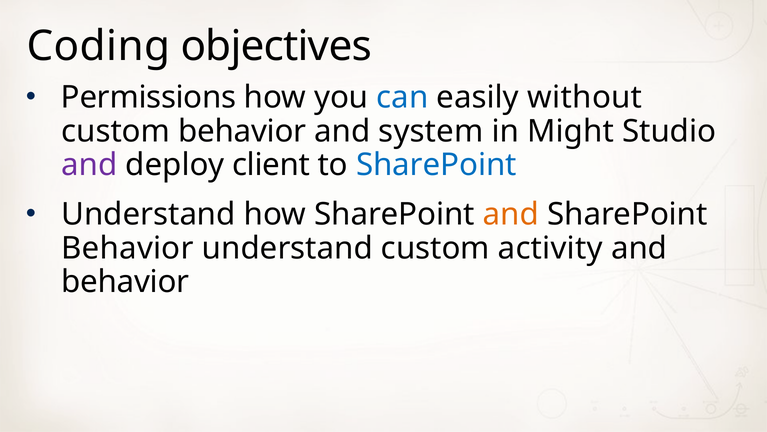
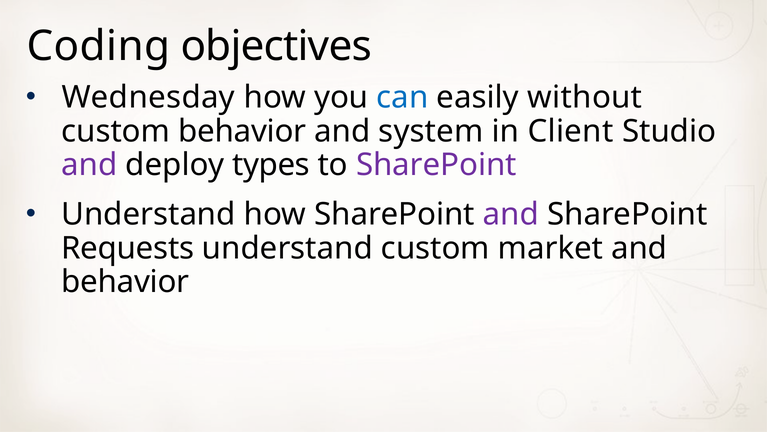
Permissions: Permissions -> Wednesday
Might: Might -> Client
client: client -> types
SharePoint at (436, 165) colour: blue -> purple
and at (511, 214) colour: orange -> purple
Behavior at (127, 248): Behavior -> Requests
activity: activity -> market
